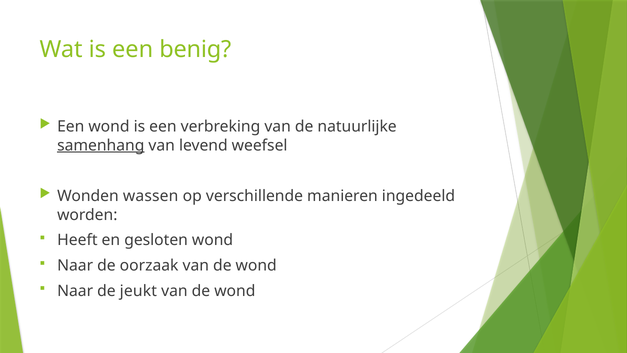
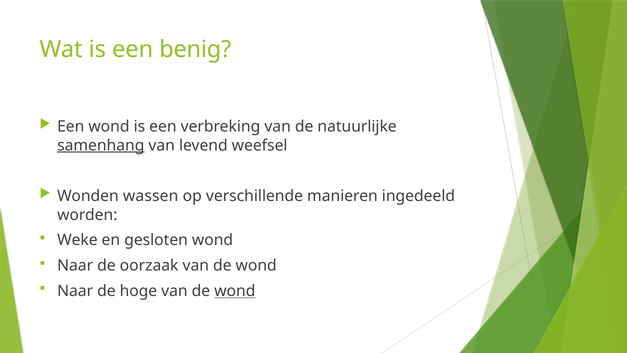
Heeft: Heeft -> Weke
jeukt: jeukt -> hoge
wond at (235, 291) underline: none -> present
